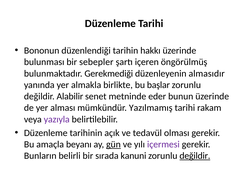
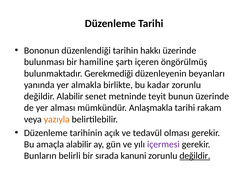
sebepler: sebepler -> hamiline
almasıdır: almasıdır -> beyanları
başlar: başlar -> kadar
eder: eder -> teyit
Yazılmamış: Yazılmamış -> Anlaşmakla
yazıyla colour: purple -> orange
amaçla beyanı: beyanı -> alabilir
gün underline: present -> none
